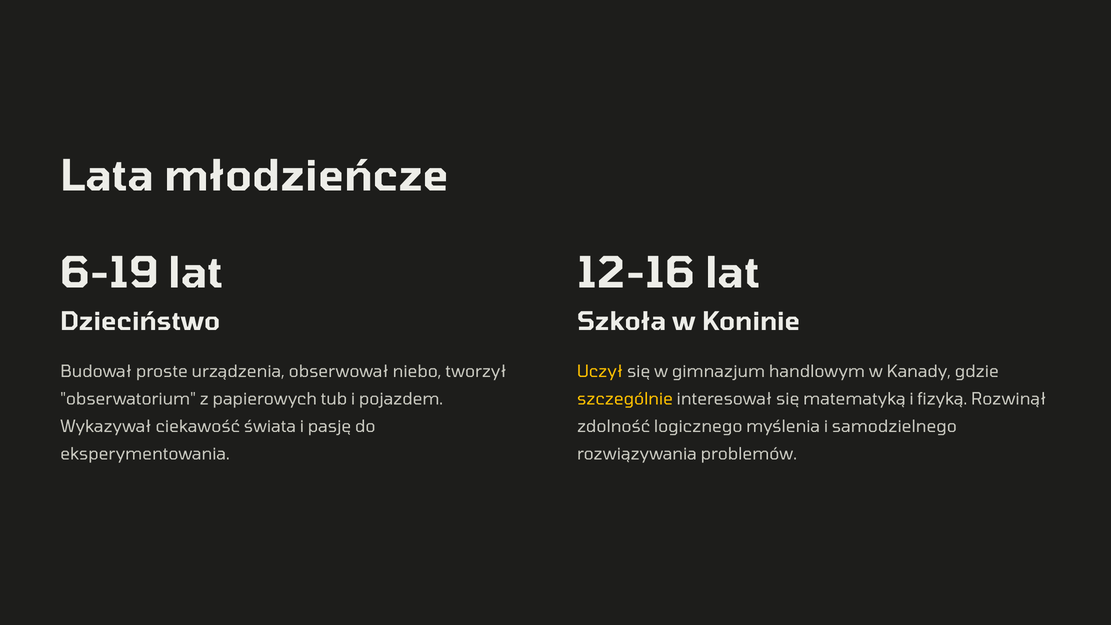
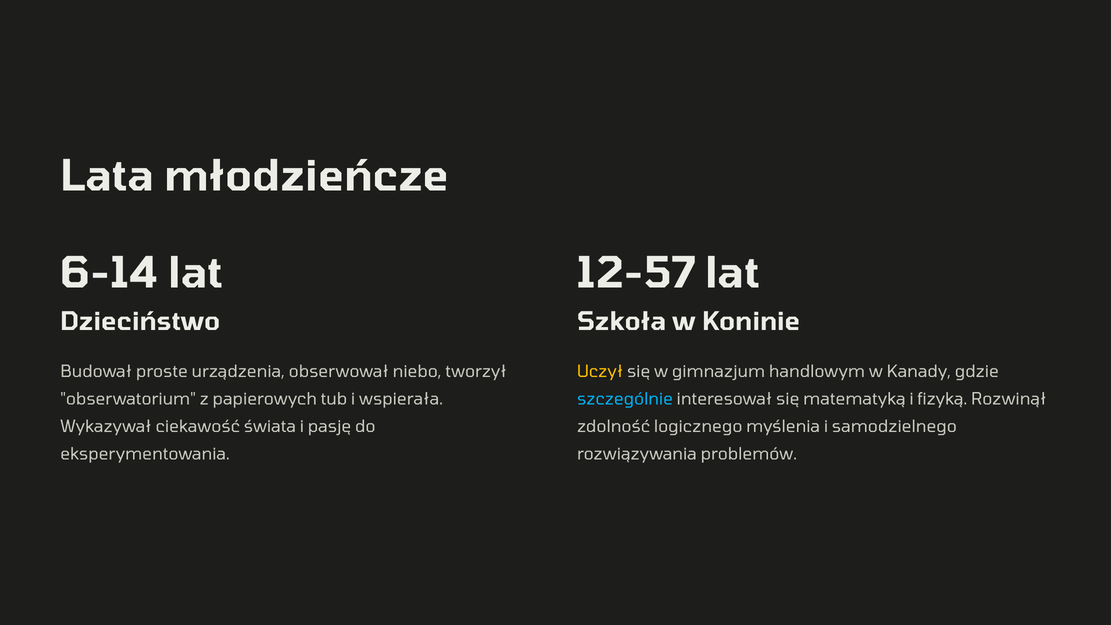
6-19: 6-19 -> 6-14
12-16: 12-16 -> 12-57
pojazdem: pojazdem -> wspierała
szczególnie colour: yellow -> light blue
